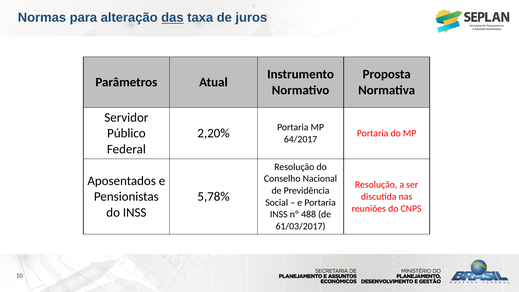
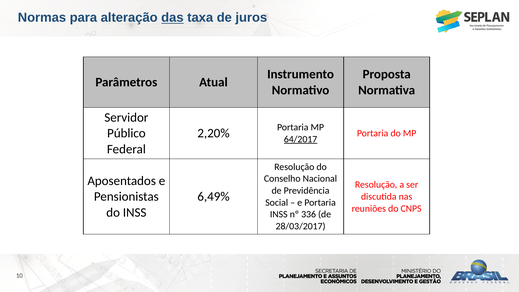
64/2017 underline: none -> present
5,78%: 5,78% -> 6,49%
488: 488 -> 336
61/03/2017: 61/03/2017 -> 28/03/2017
